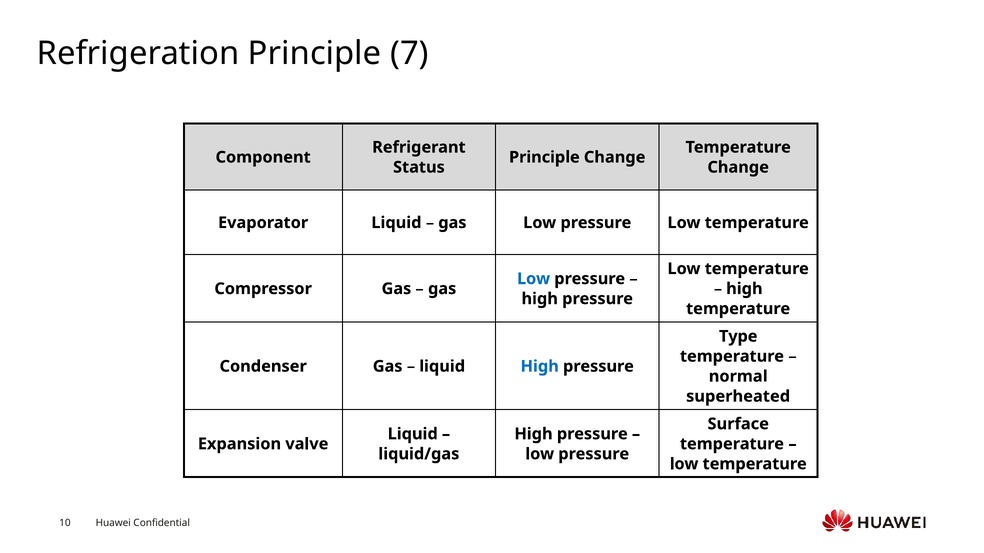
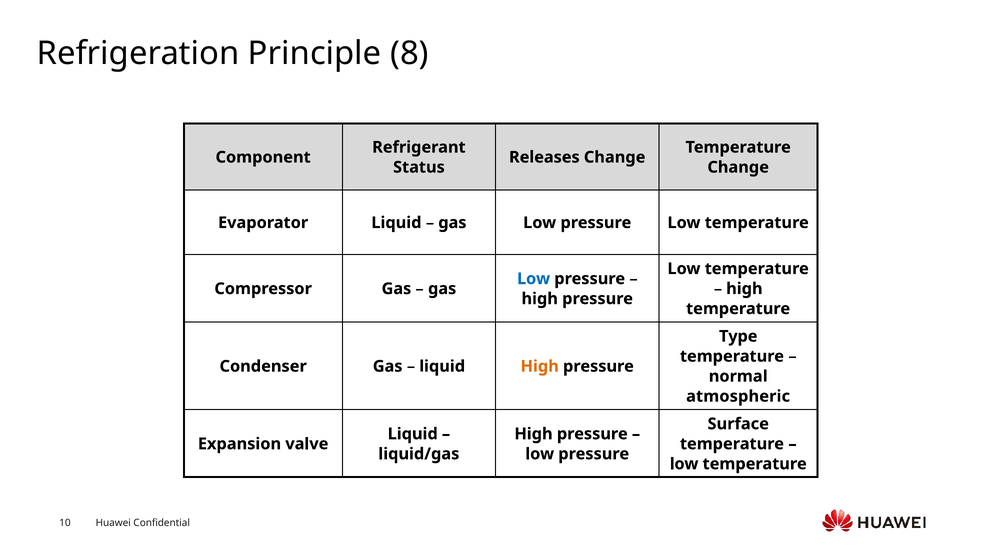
7: 7 -> 8
Principle at (544, 157): Principle -> Releases
High at (540, 367) colour: blue -> orange
superheated: superheated -> atmospheric
